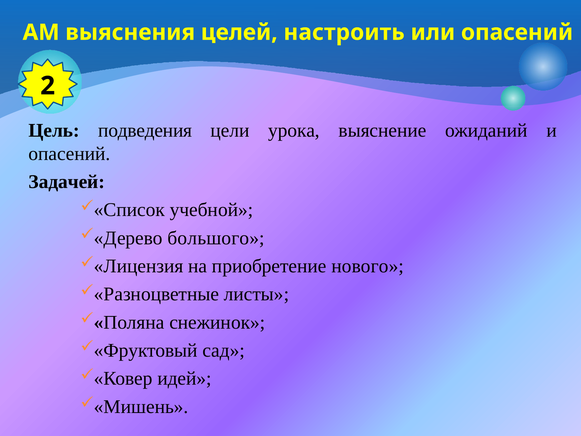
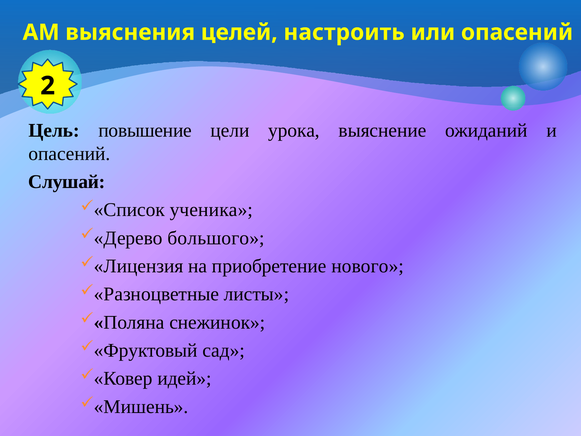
подведения: подведения -> повышение
Задачей: Задачей -> Слушай
учебной: учебной -> ученика
